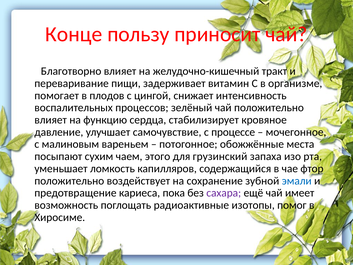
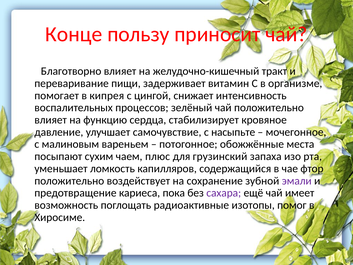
плодов: плодов -> кипрея
процессе: процессе -> насыпьте
этого: этого -> плюс
эмали colour: blue -> purple
